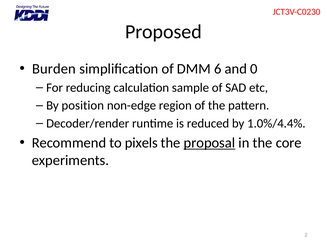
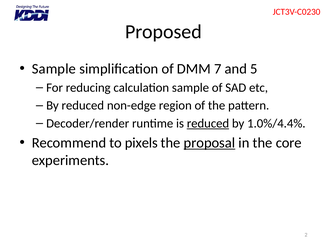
Burden at (54, 69): Burden -> Sample
6: 6 -> 7
0: 0 -> 5
By position: position -> reduced
reduced at (208, 123) underline: none -> present
